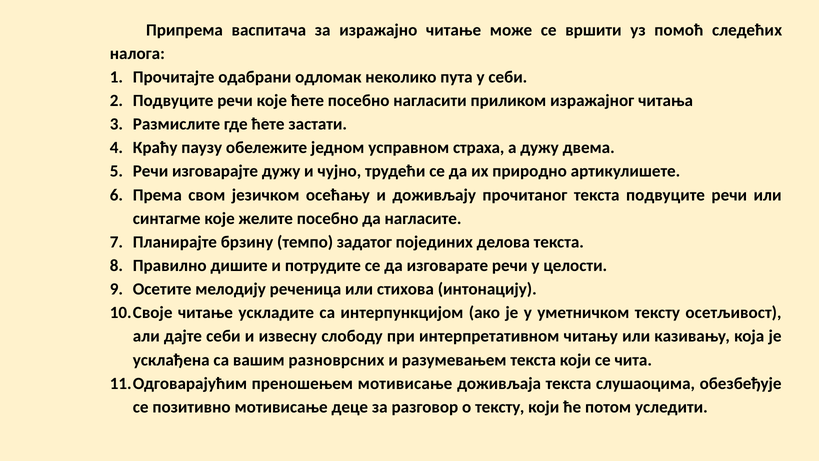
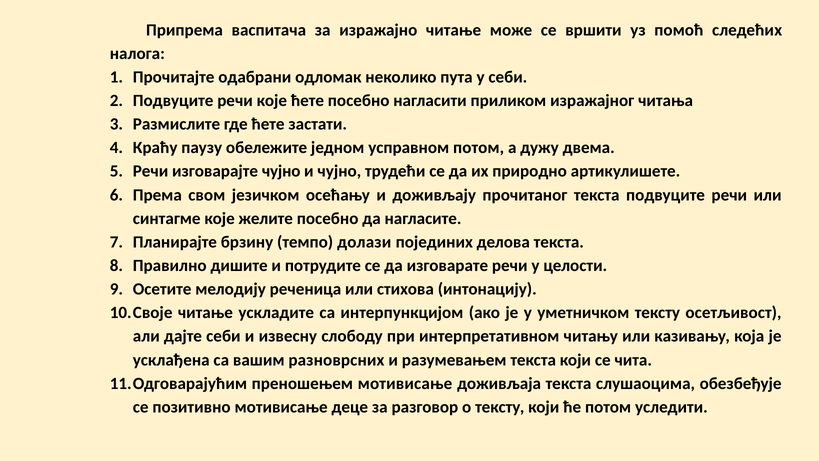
усправном страха: страха -> потом
изговарајте дужу: дужу -> чујно
задатог: задатог -> долази
